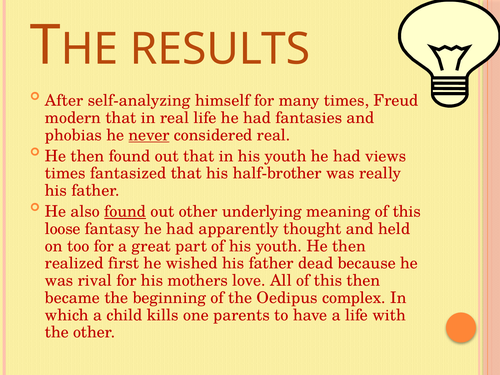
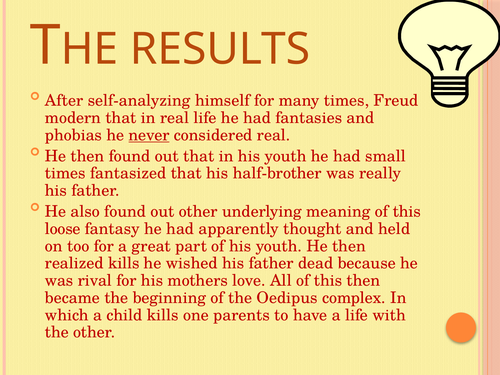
views: views -> small
found at (125, 212) underline: present -> none
realized first: first -> kills
